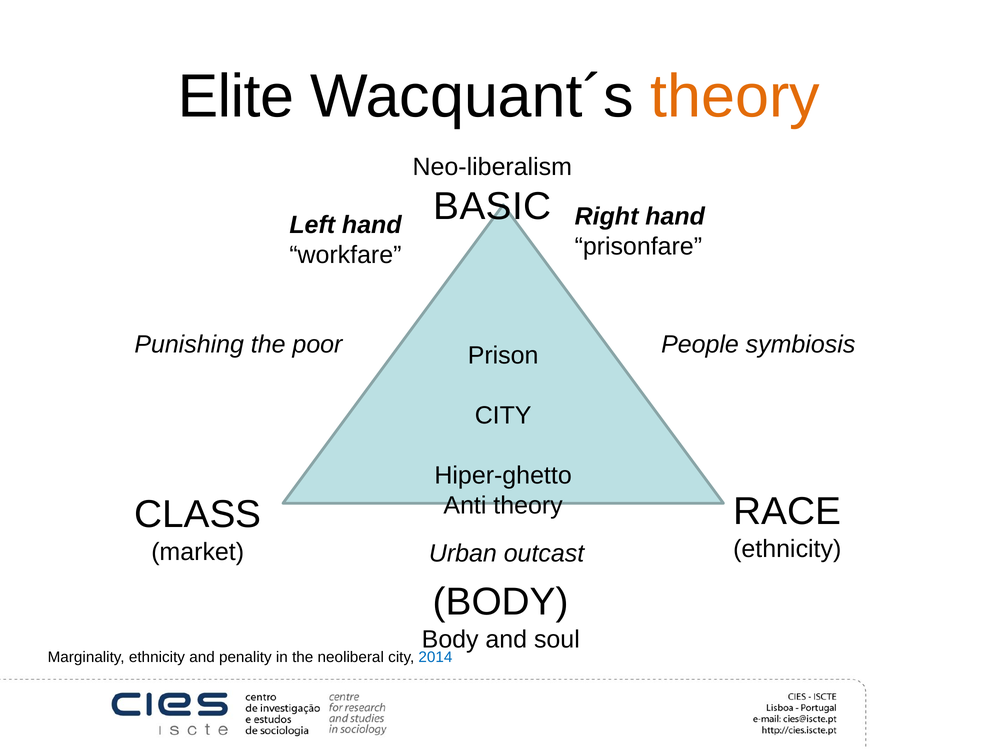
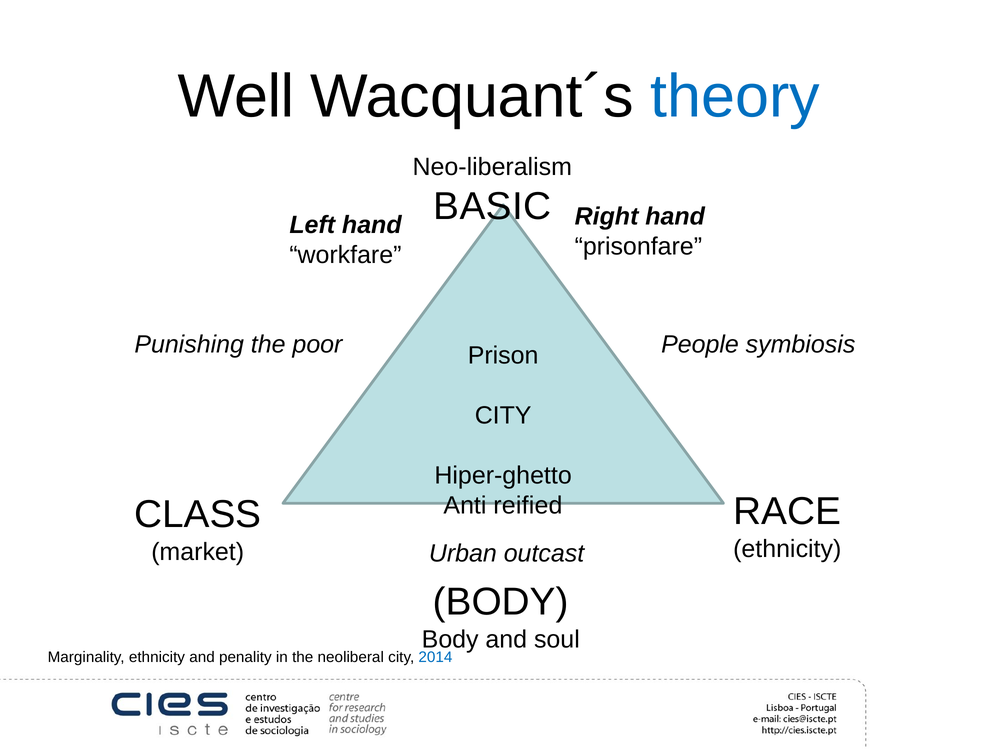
Elite: Elite -> Well
theory at (735, 97) colour: orange -> blue
Anti theory: theory -> reified
